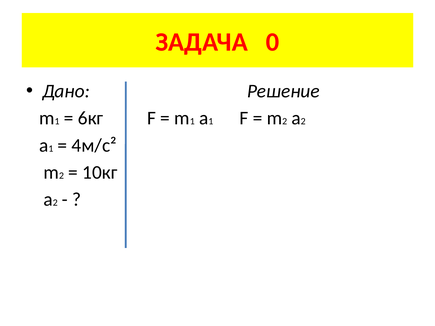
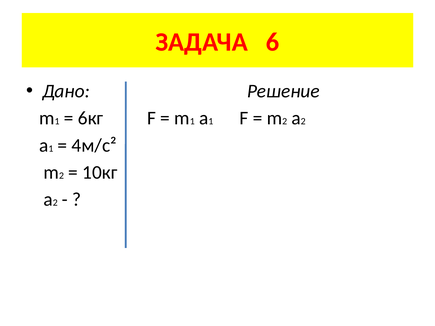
0: 0 -> 6
